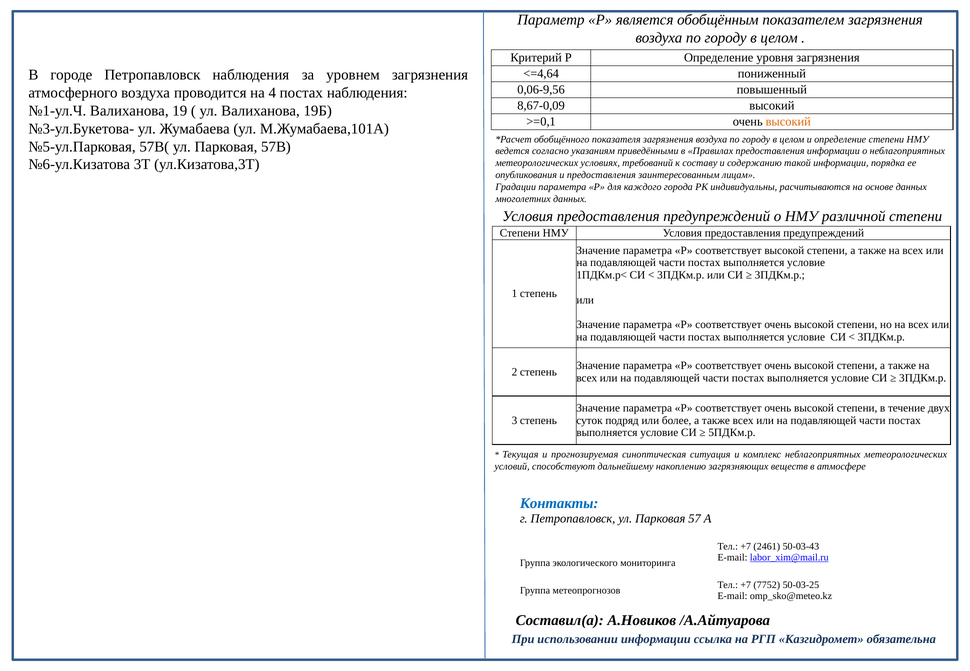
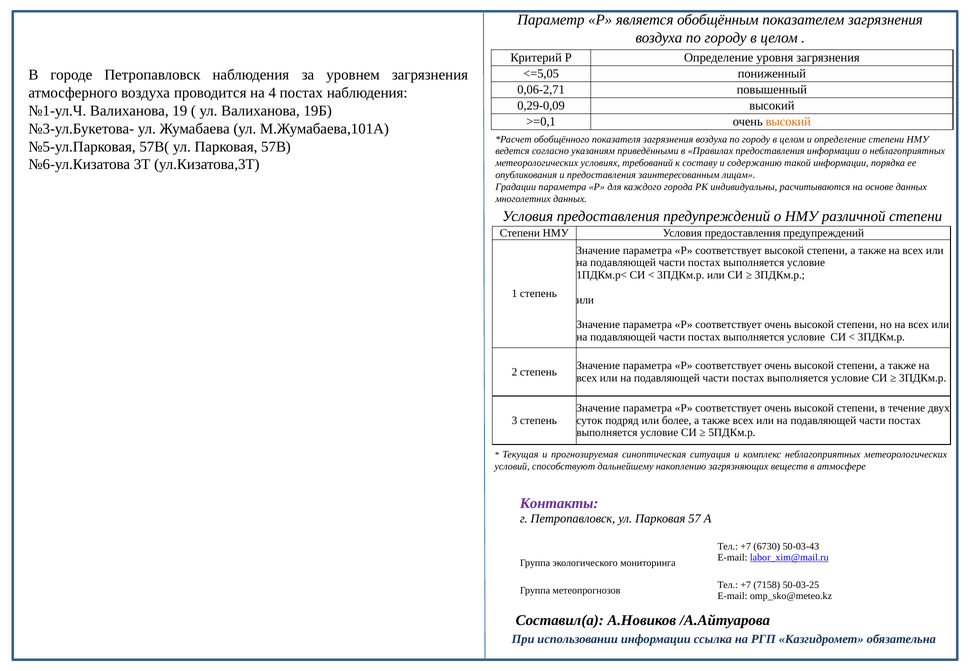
<=4,64: <=4,64 -> <=5,05
0,06-9,56: 0,06-9,56 -> 0,06-2,71
8,67-0,09: 8,67-0,09 -> 0,29-0,09
Контакты colour: blue -> purple
2461: 2461 -> 6730
7752: 7752 -> 7158
